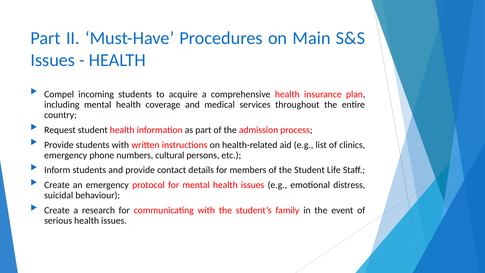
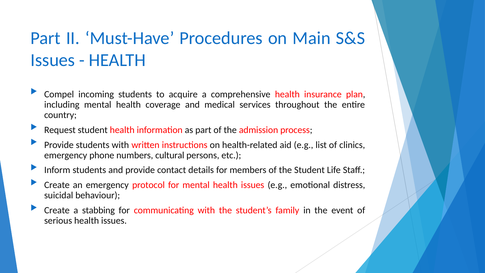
research: research -> stabbing
